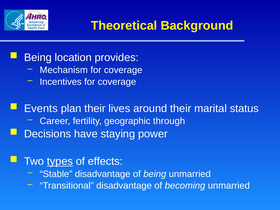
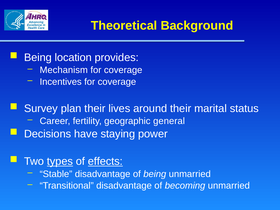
Events: Events -> Survey
through: through -> general
effects underline: none -> present
